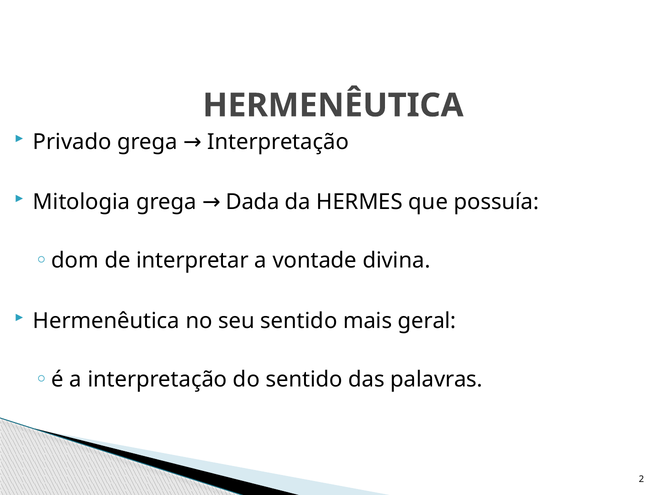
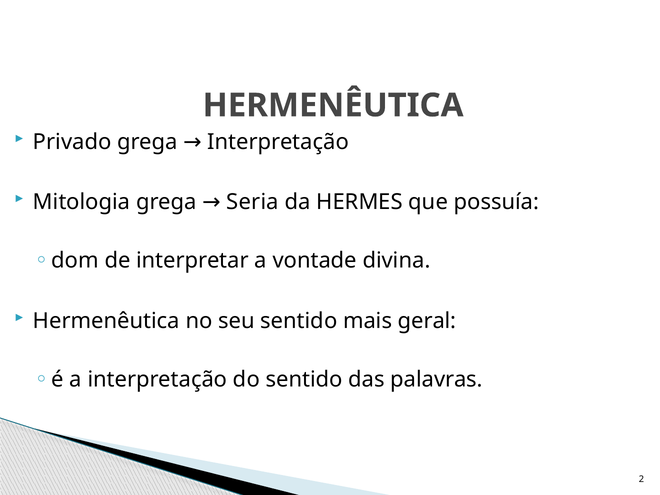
Dada: Dada -> Seria
